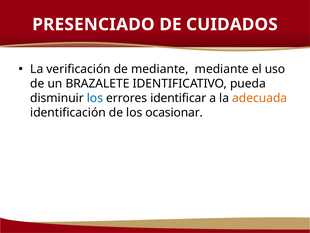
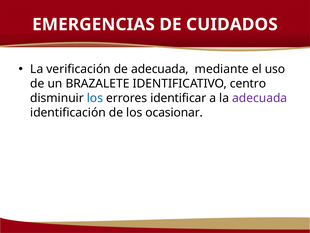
PRESENCIADO: PRESENCIADO -> EMERGENCIAS
de mediante: mediante -> adecuada
pueda: pueda -> centro
adecuada at (260, 98) colour: orange -> purple
